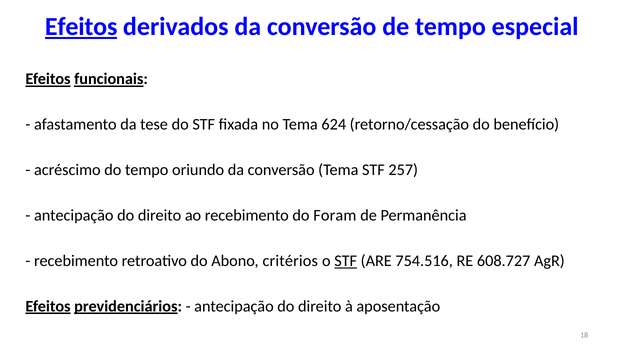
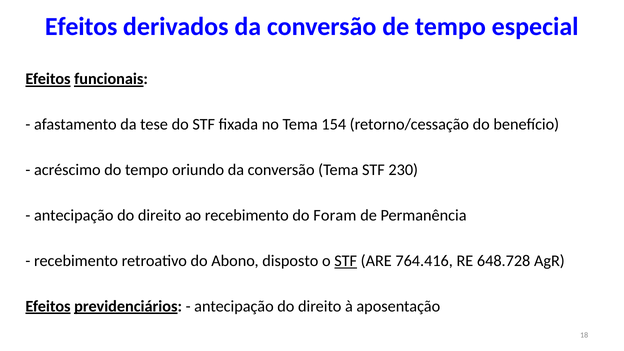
Efeitos at (81, 27) underline: present -> none
624: 624 -> 154
257: 257 -> 230
critérios: critérios -> disposto
754.516: 754.516 -> 764.416
608.727: 608.727 -> 648.728
